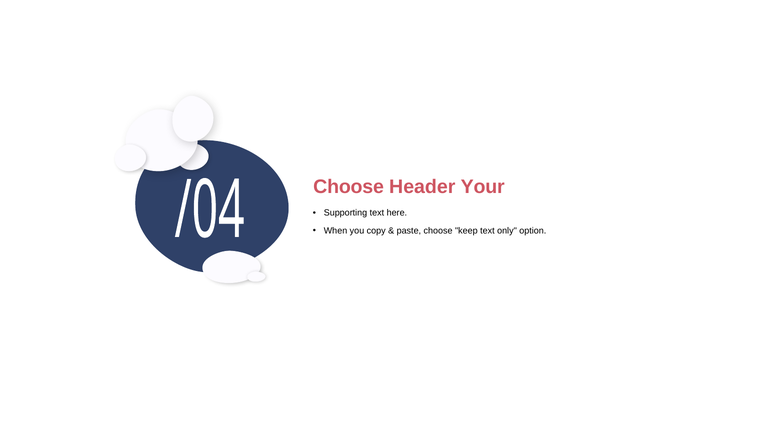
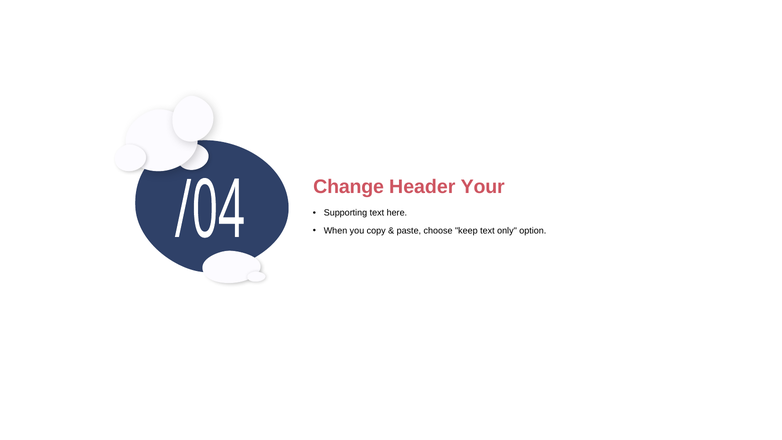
Choose at (349, 187): Choose -> Change
